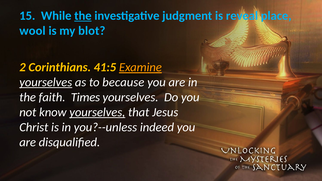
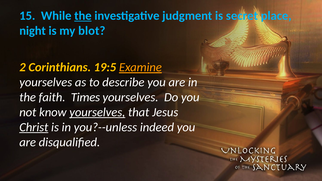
reveal: reveal -> secret
wool: wool -> night
41:5: 41:5 -> 19:5
yourselves at (46, 82) underline: present -> none
because: because -> describe
Christ underline: none -> present
